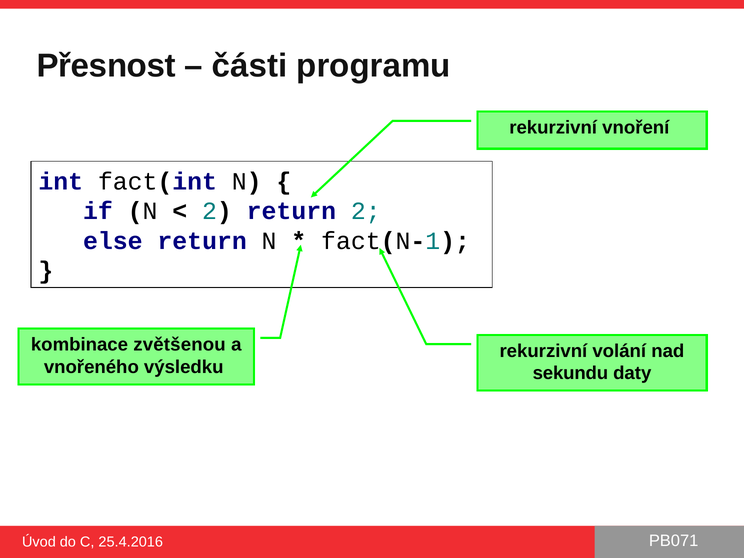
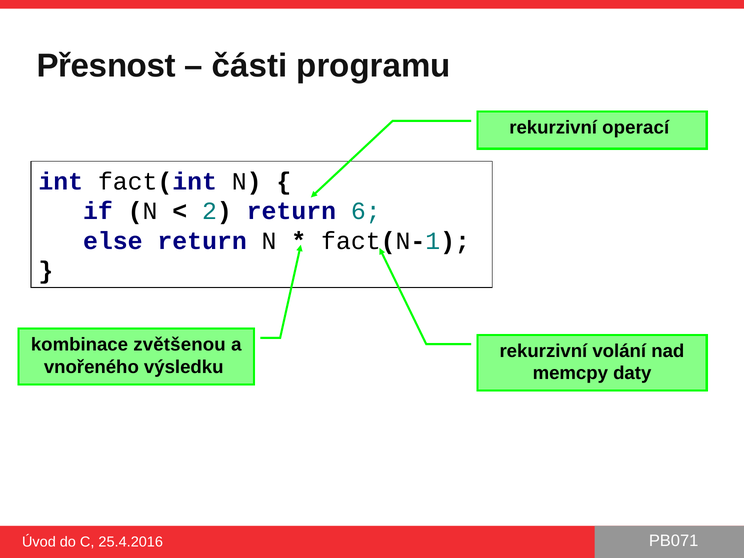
vnoření: vnoření -> operací
return 2: 2 -> 6
sekundu: sekundu -> memcpy
